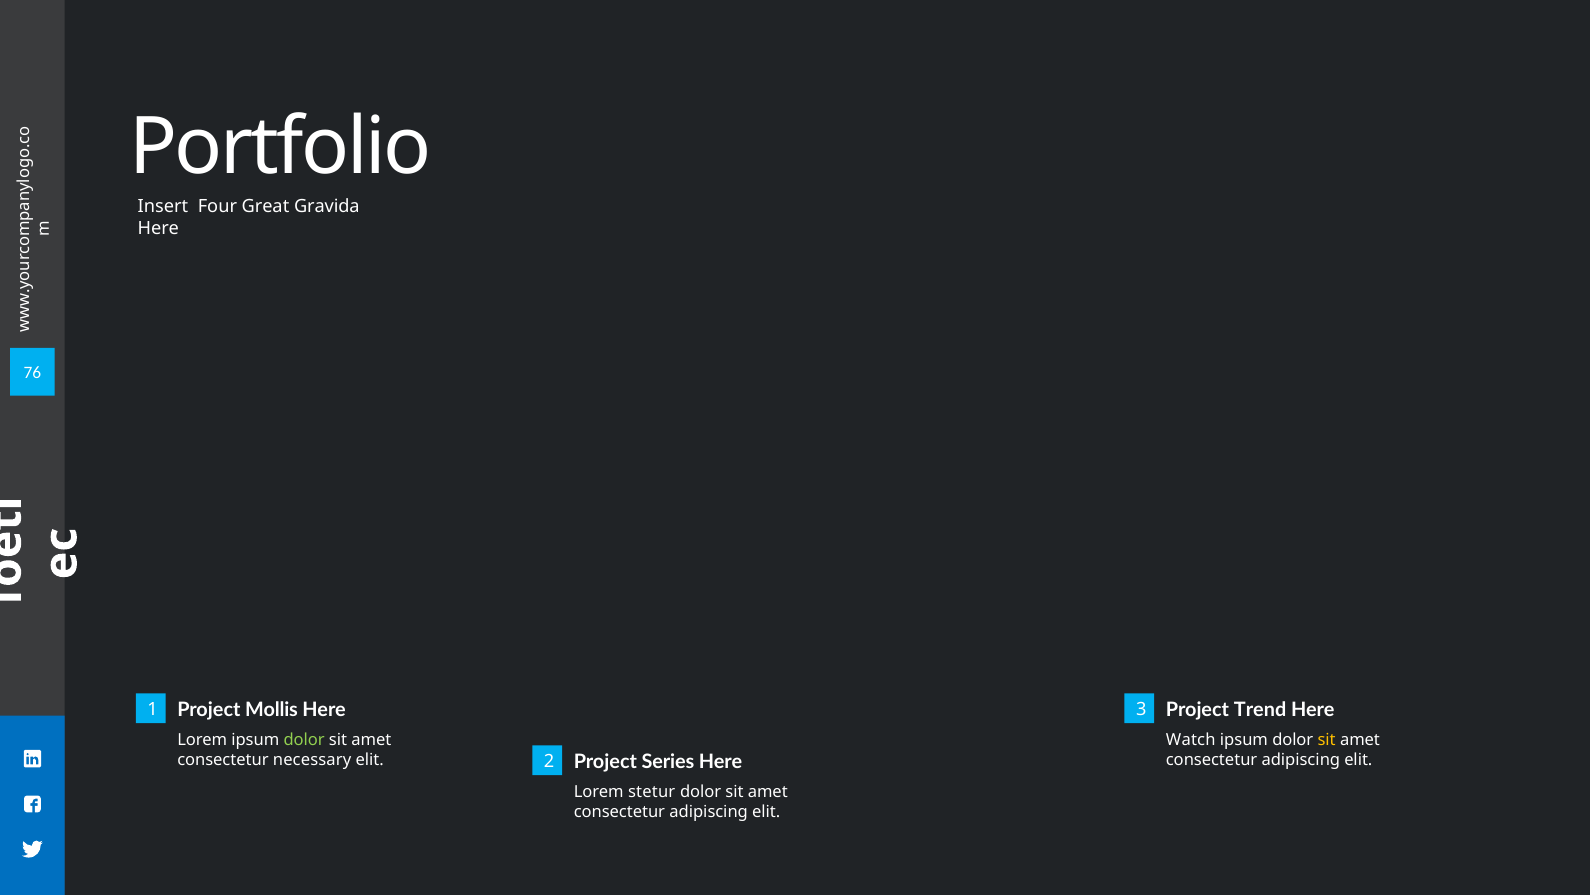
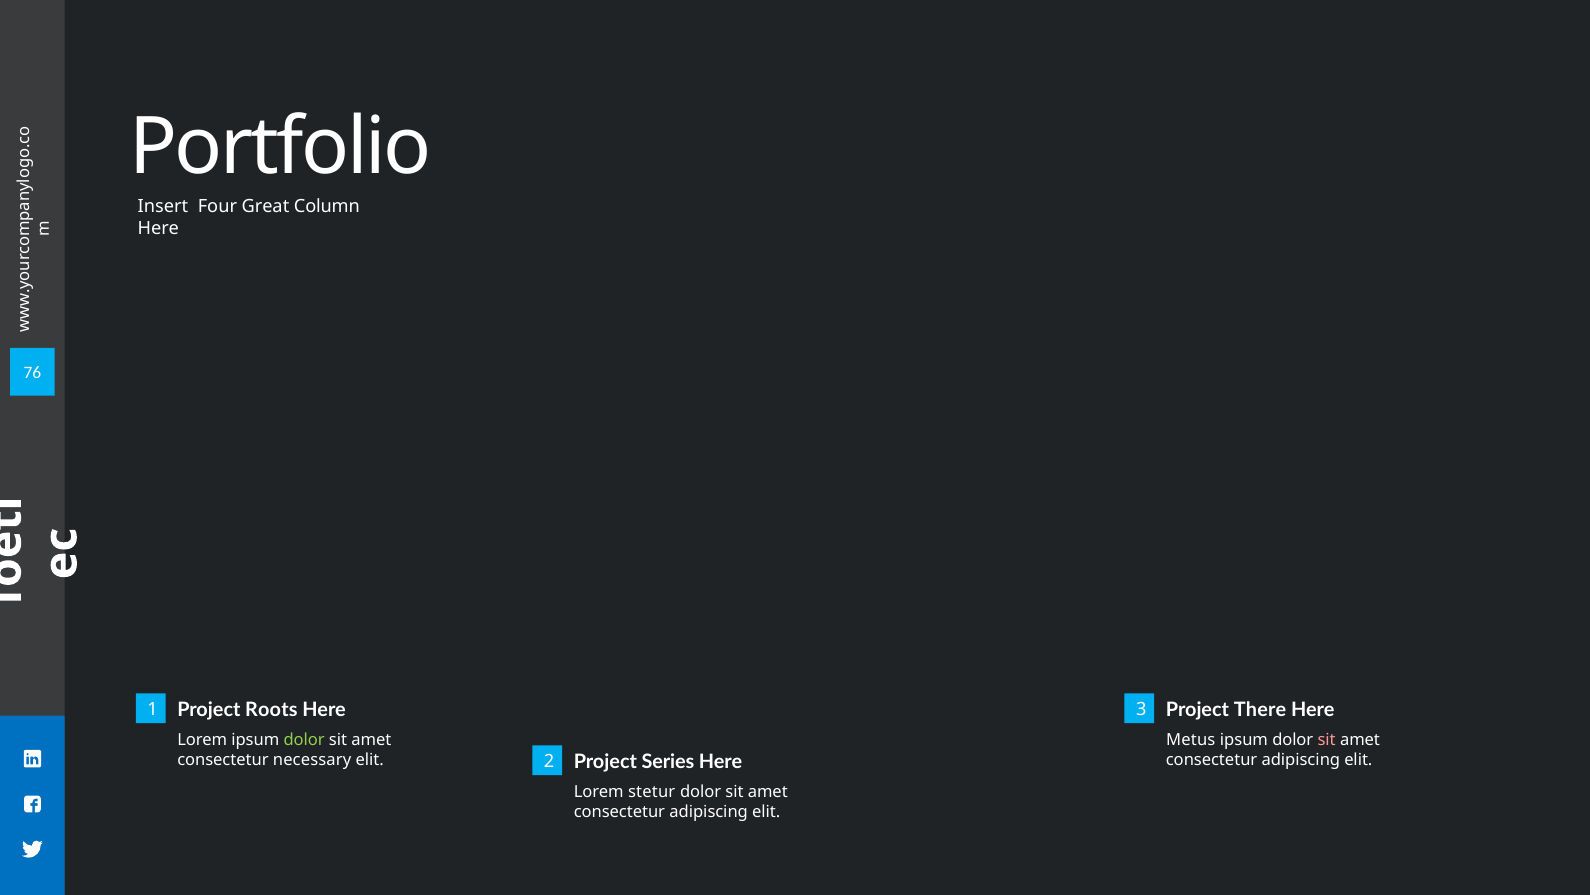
Gravida: Gravida -> Column
Mollis: Mollis -> Roots
Trend: Trend -> There
Watch: Watch -> Metus
sit at (1327, 739) colour: yellow -> pink
